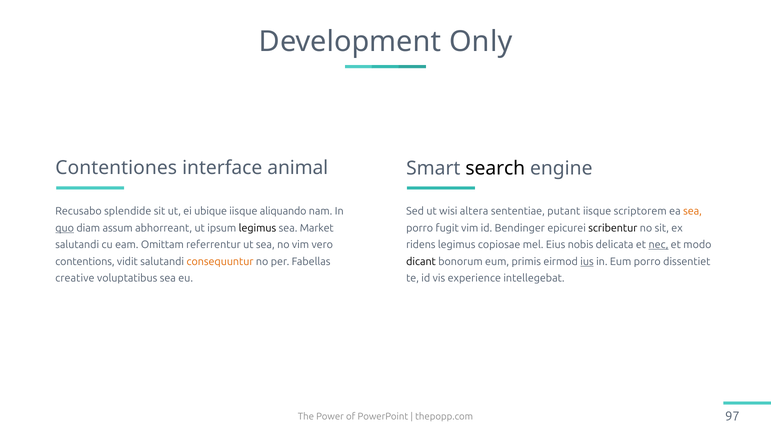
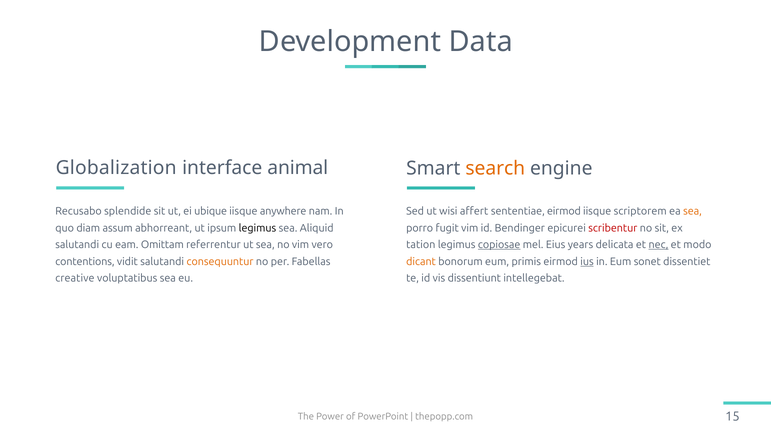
Only: Only -> Data
Contentiones: Contentiones -> Globalization
search colour: black -> orange
aliquando: aliquando -> anywhere
altera: altera -> affert
sententiae putant: putant -> eirmod
quo underline: present -> none
Market: Market -> Aliquid
scribentur colour: black -> red
ridens: ridens -> tation
copiosae underline: none -> present
nobis: nobis -> years
dicant colour: black -> orange
Eum porro: porro -> sonet
experience: experience -> dissentiunt
97: 97 -> 15
